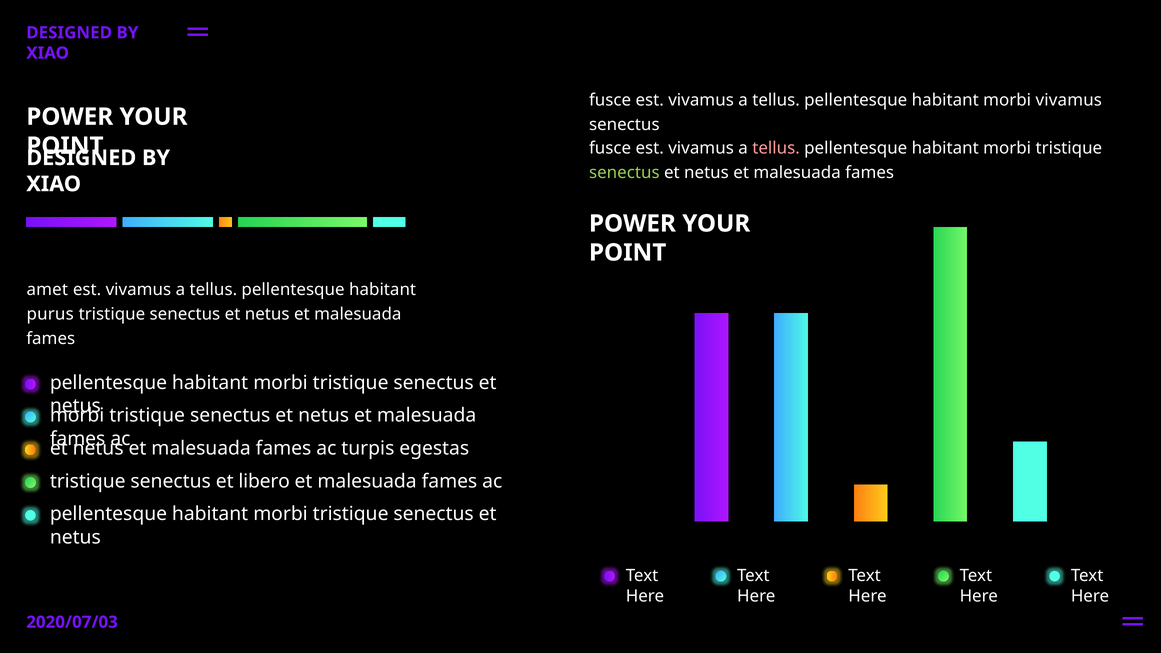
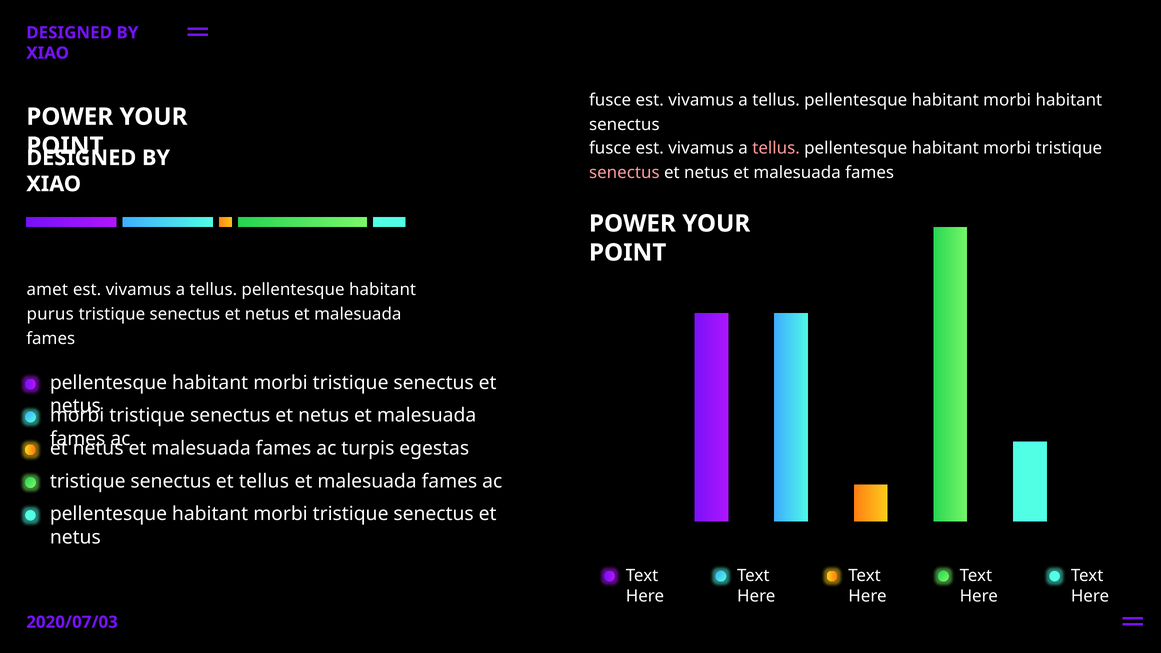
morbi vivamus: vivamus -> habitant
senectus at (624, 173) colour: light green -> pink
et libero: libero -> tellus
